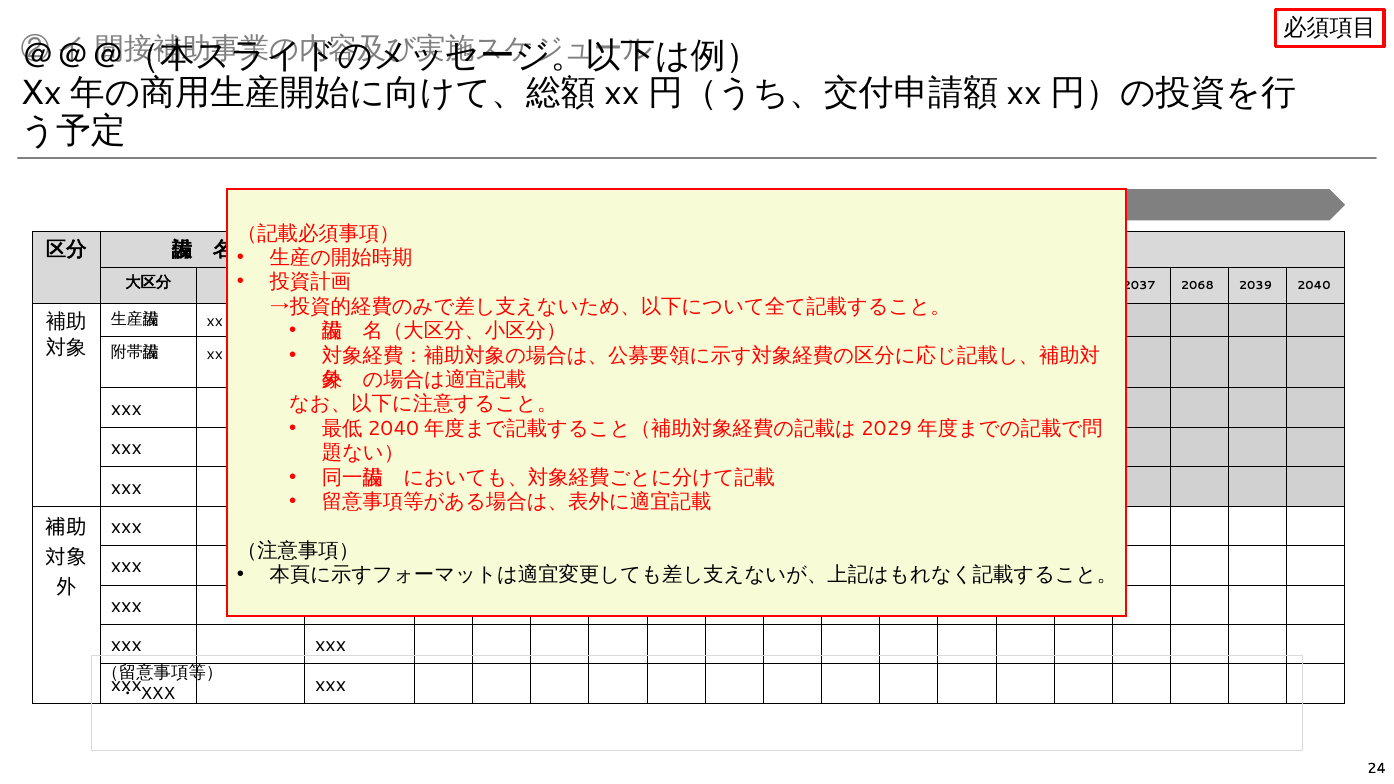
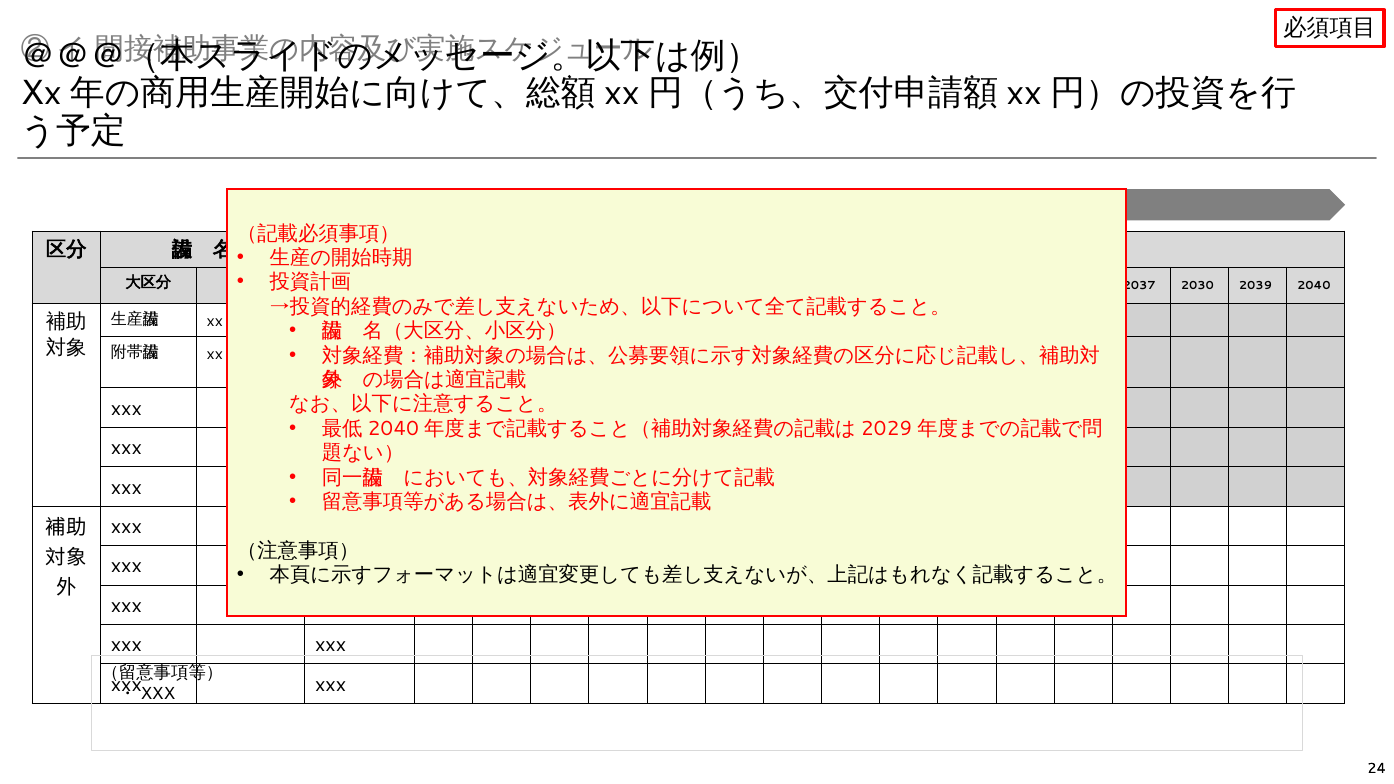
2068 at (1197, 286): 2068 -> 2030
